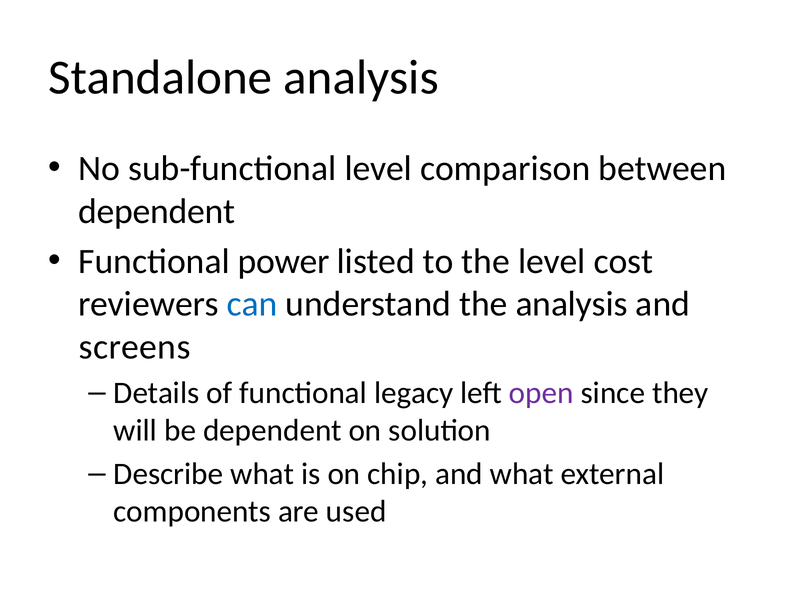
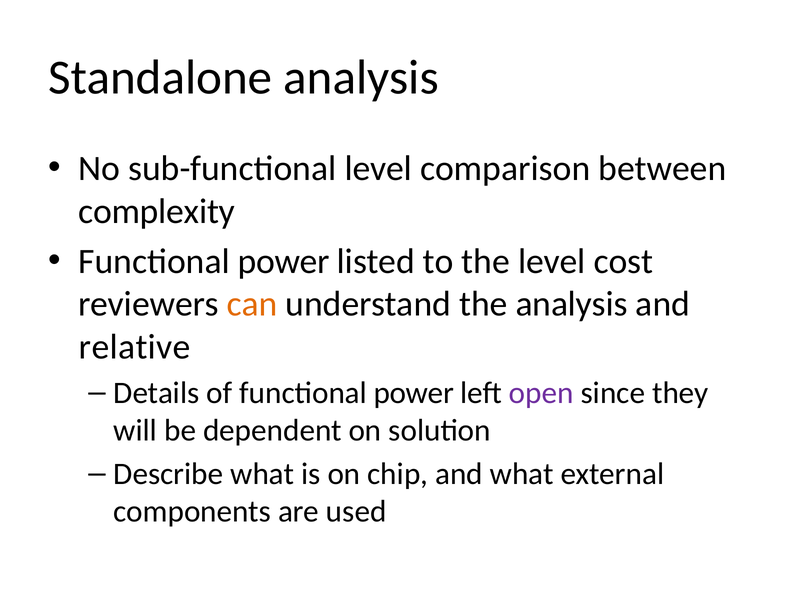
dependent at (157, 211): dependent -> complexity
can colour: blue -> orange
screens: screens -> relative
of functional legacy: legacy -> power
